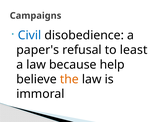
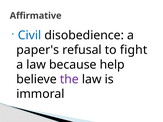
Campaigns: Campaigns -> Affirmative
least: least -> fight
the colour: orange -> purple
